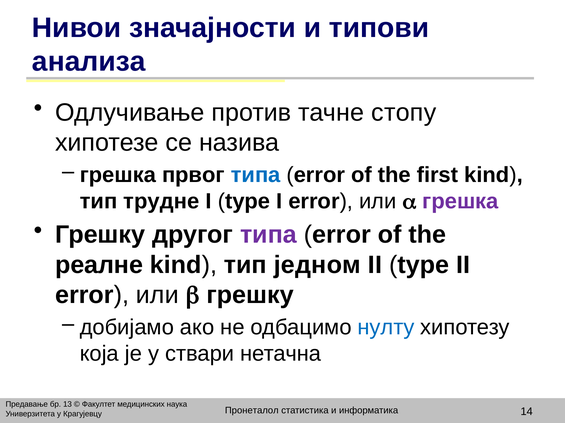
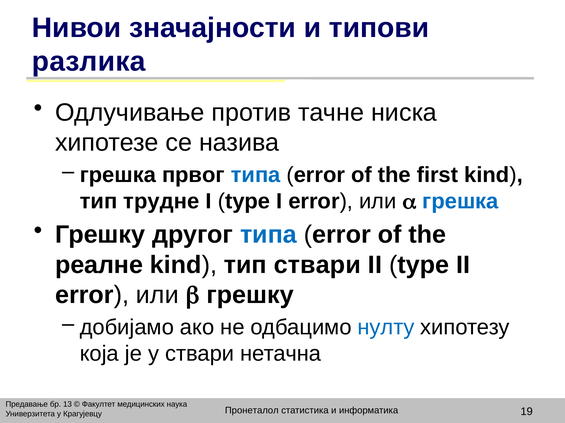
анализа: анализа -> разлика
стопу: стопу -> ниска
грешка at (460, 202) colour: purple -> blue
типа at (268, 235) colour: purple -> blue
тип једном: једном -> ствари
14: 14 -> 19
